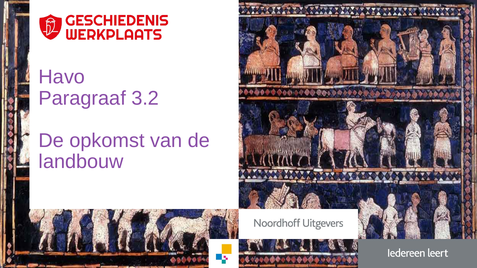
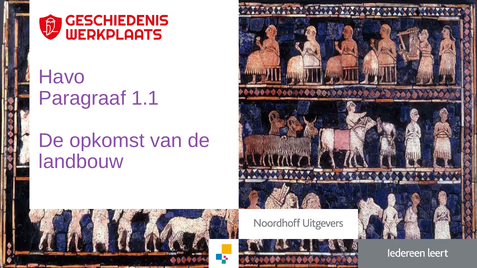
3.2: 3.2 -> 1.1
